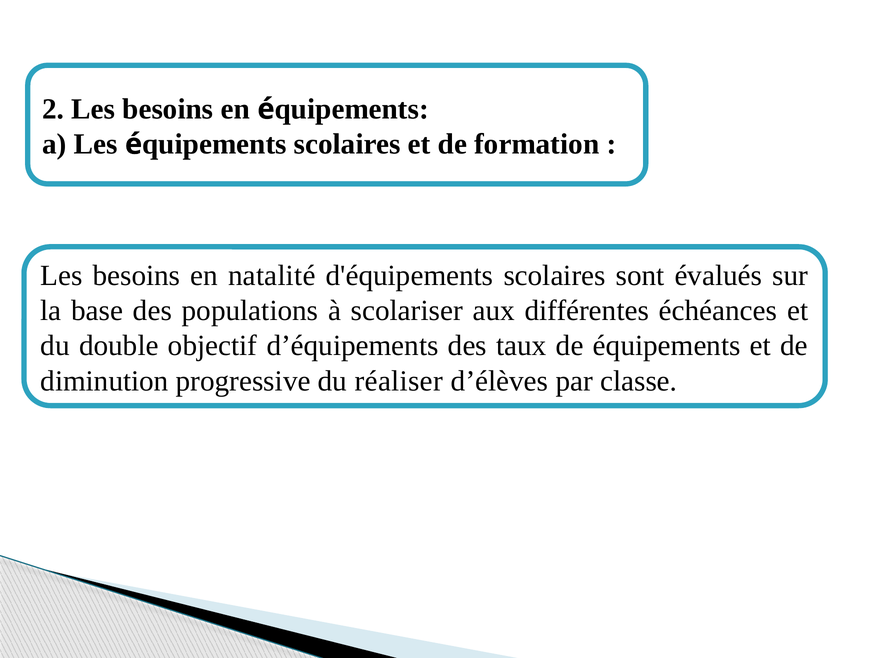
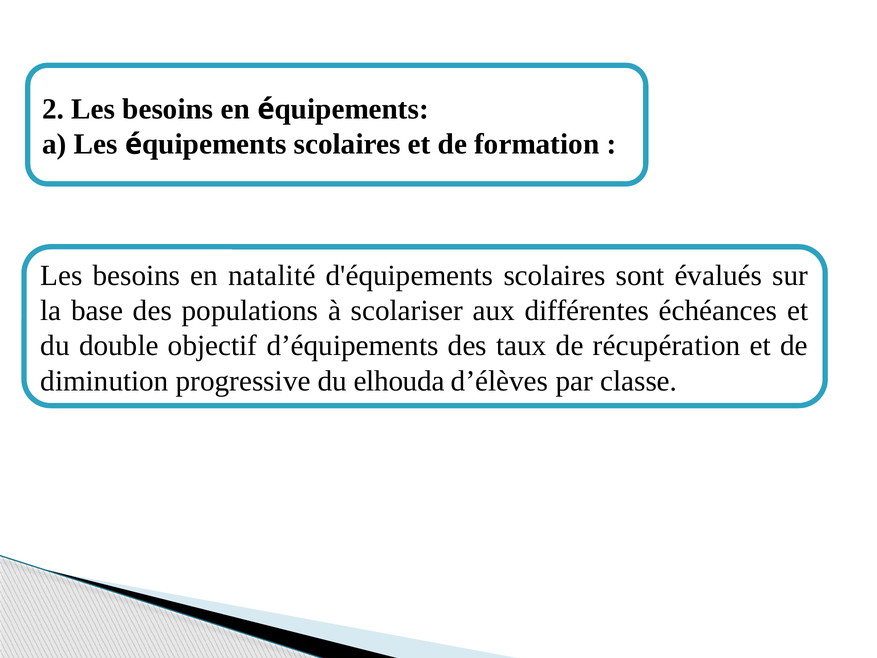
équipements: équipements -> récupération
réaliser: réaliser -> elhouda
